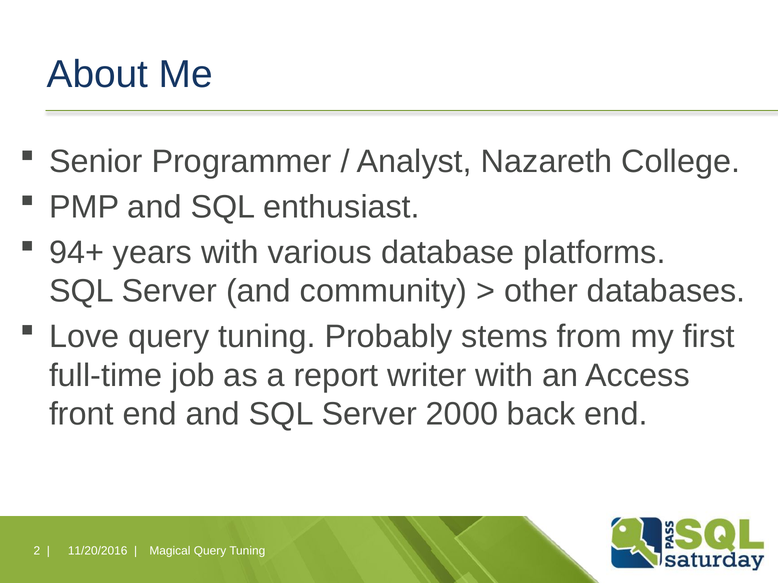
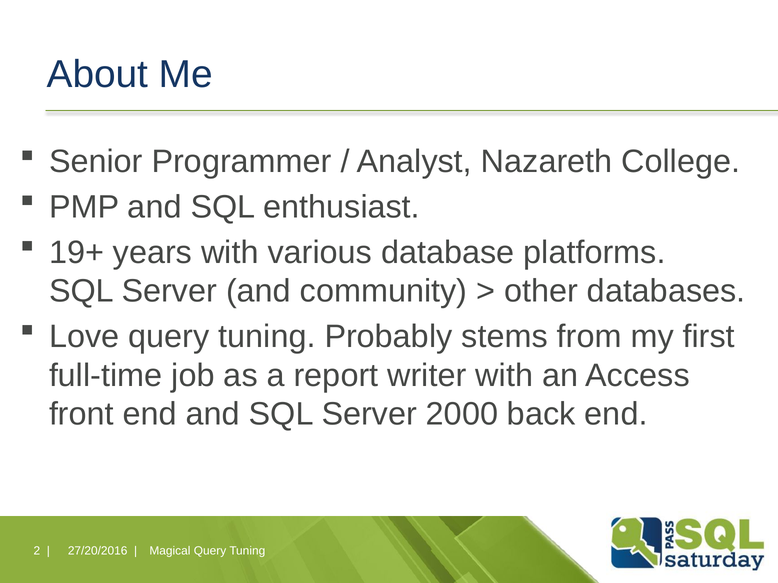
94+: 94+ -> 19+
11/20/2016: 11/20/2016 -> 27/20/2016
